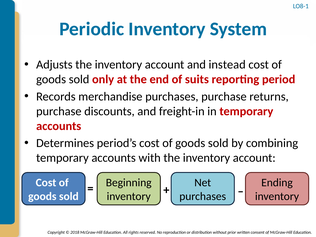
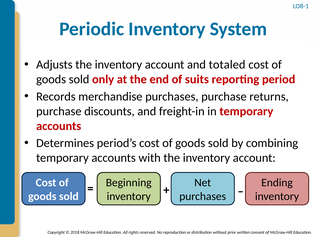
instead: instead -> totaled
